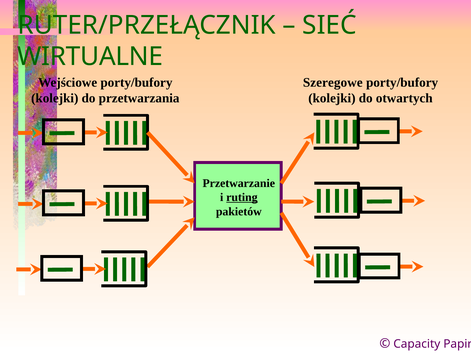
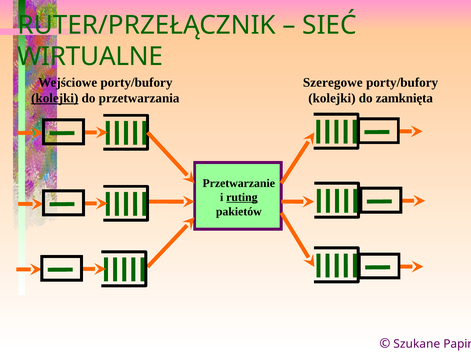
kolejki at (55, 98) underline: none -> present
otwartych: otwartych -> zamknięta
Capacity: Capacity -> Szukane
